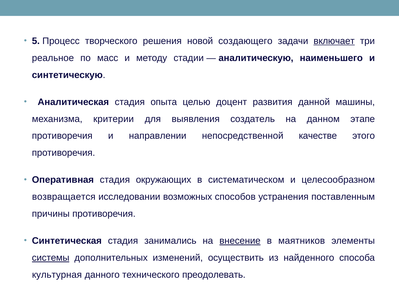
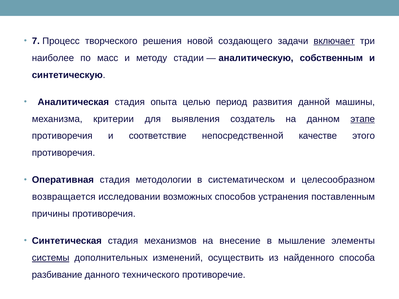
5: 5 -> 7
реальное: реальное -> наиболее
наименьшего: наименьшего -> собственным
доцент: доцент -> период
этапе underline: none -> present
направлении: направлении -> соответствие
окружающих: окружающих -> методологии
занимались: занимались -> механизмов
внесение underline: present -> none
маятников: маятников -> мышление
культурная: культурная -> разбивание
преодолевать: преодолевать -> противоречие
